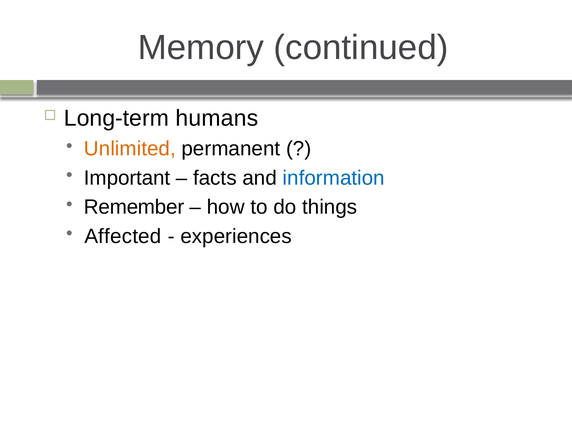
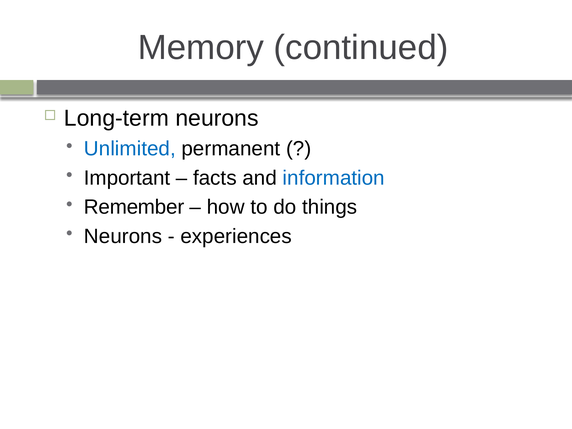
Long-term humans: humans -> neurons
Unlimited colour: orange -> blue
Affected at (123, 236): Affected -> Neurons
